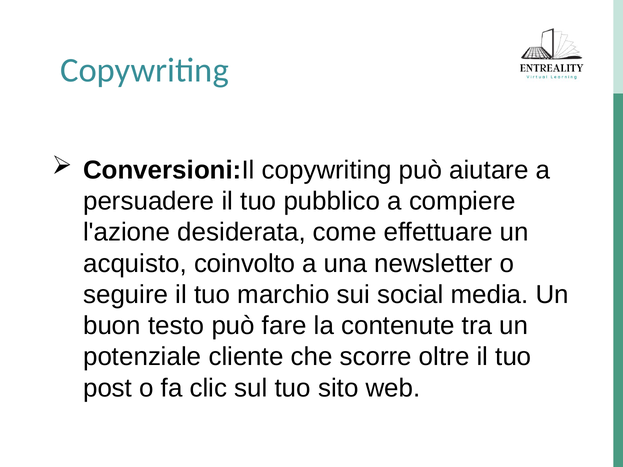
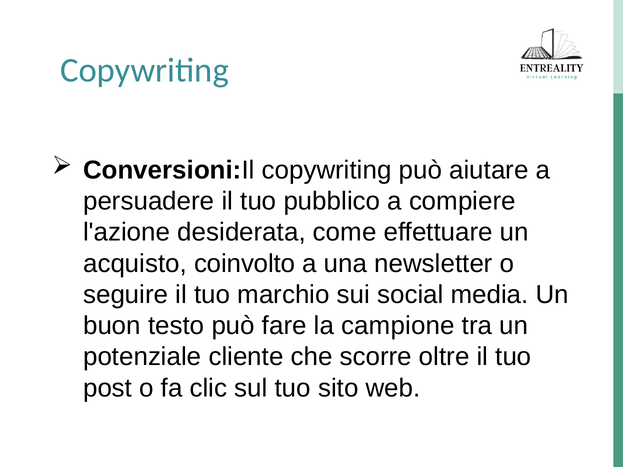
contenute: contenute -> campione
